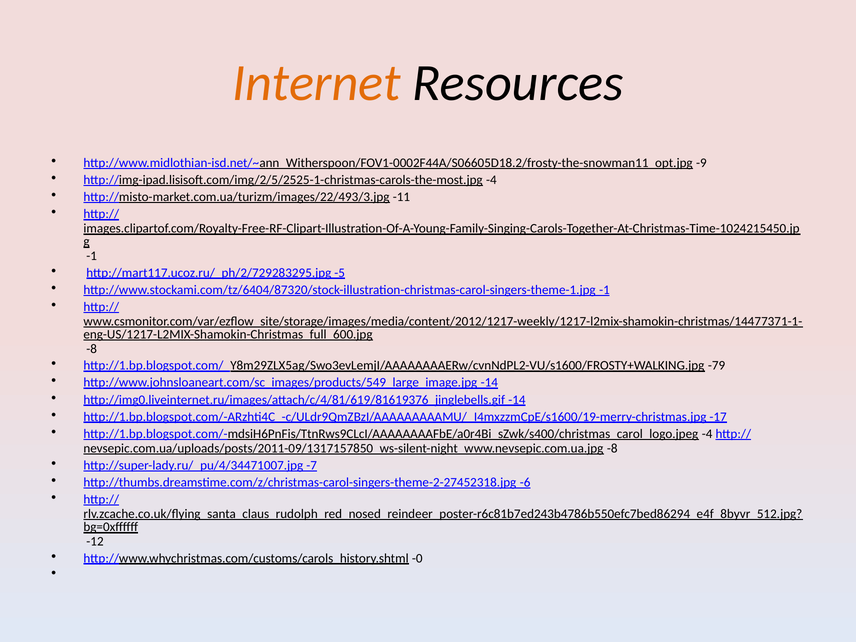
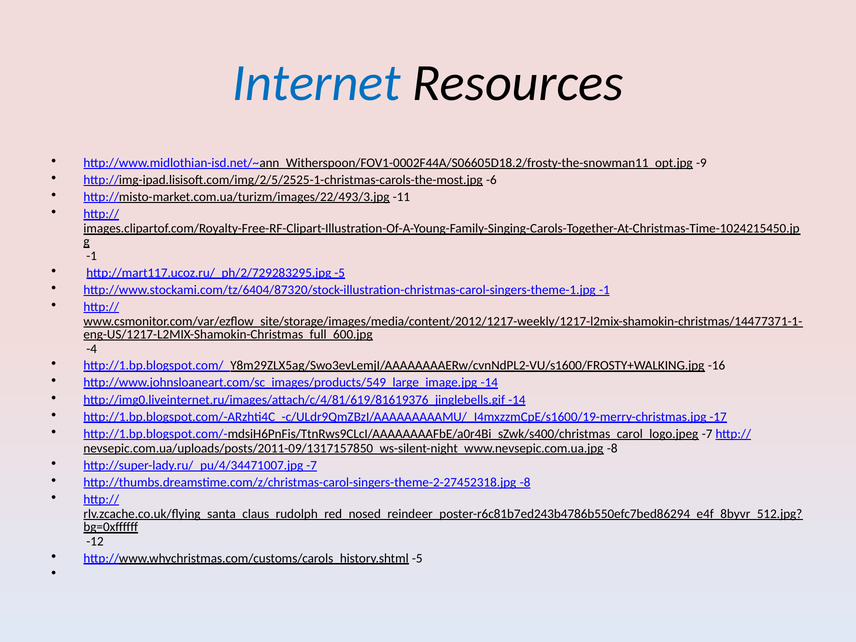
Internet colour: orange -> blue
http://img-ipad.lisisoft.com/img/2/5/2525-1-christmas-carols-the-most.jpg -4: -4 -> -6
-8 at (92, 349): -8 -> -4
-79: -79 -> -16
-4 at (707, 434): -4 -> -7
http://thumbs.dreamstime.com/z/christmas-carol-singers-theme-2-27452318.jpg -6: -6 -> -8
http://www.whychristmas.com/customs/carols_history.shtml -0: -0 -> -5
